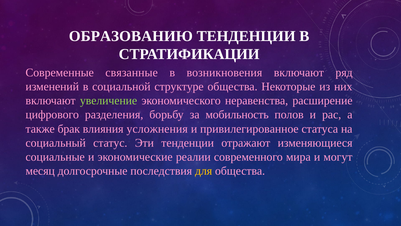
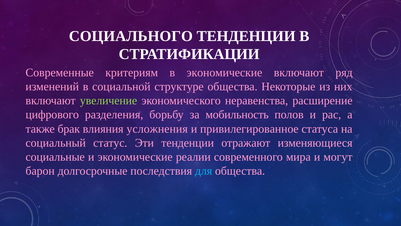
ОБРАЗОВАНИЮ: ОБРАЗОВАНИЮ -> СОЦИАЛЬНОГО
связанные: связанные -> критериям
в возникновения: возникновения -> экономические
месяц: месяц -> барон
для colour: yellow -> light blue
